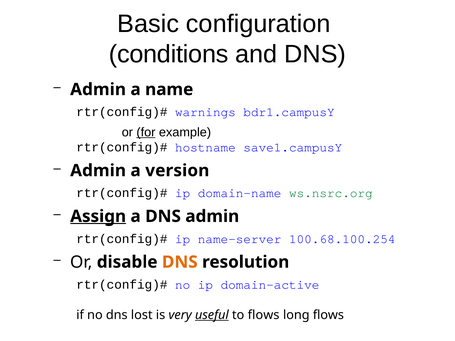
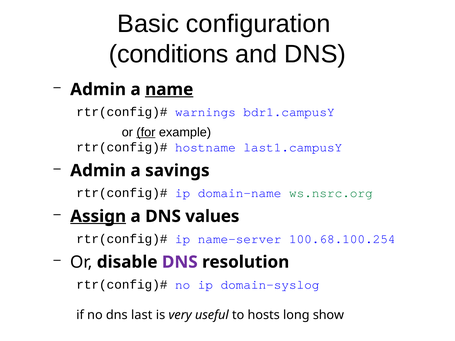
name underline: none -> present
save1.campusY: save1.campusY -> last1.campusY
version: version -> savings
DNS admin: admin -> values
DNS at (180, 262) colour: orange -> purple
domain-active: domain-active -> domain-syslog
lost: lost -> last
useful underline: present -> none
to flows: flows -> hosts
long flows: flows -> show
